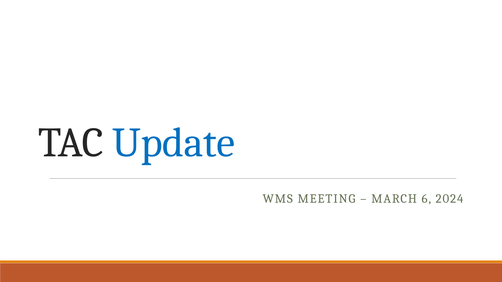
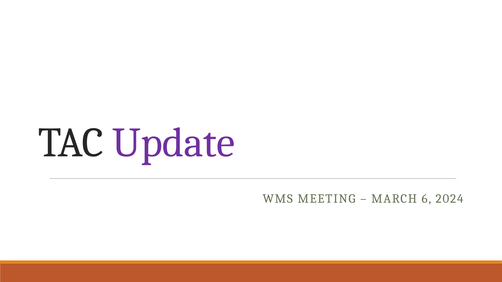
Update colour: blue -> purple
